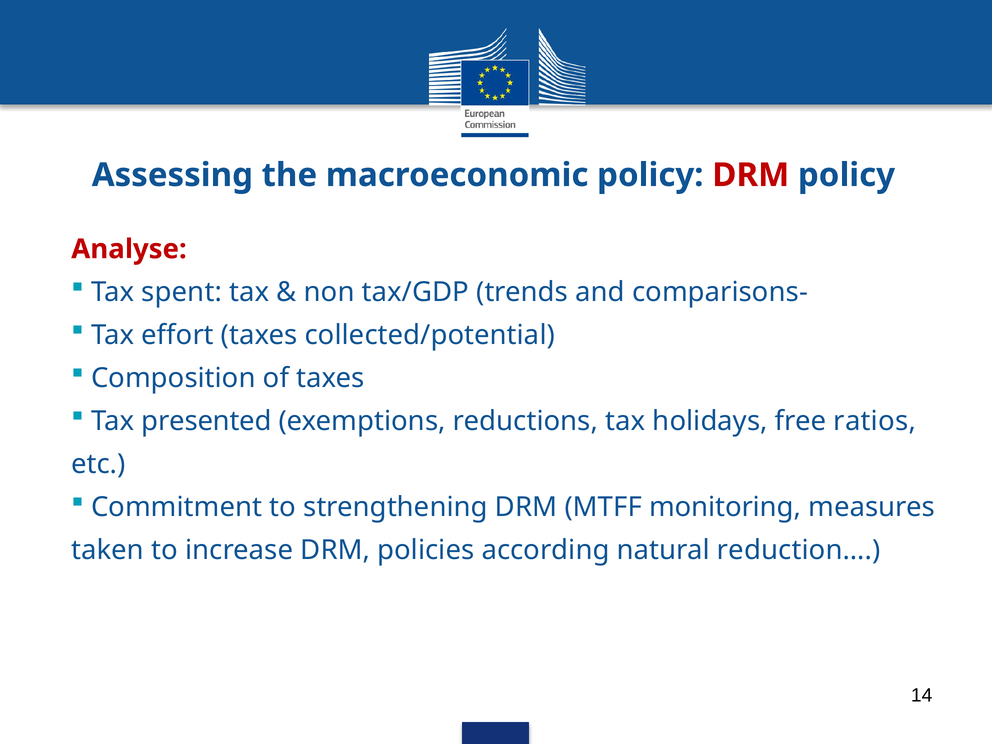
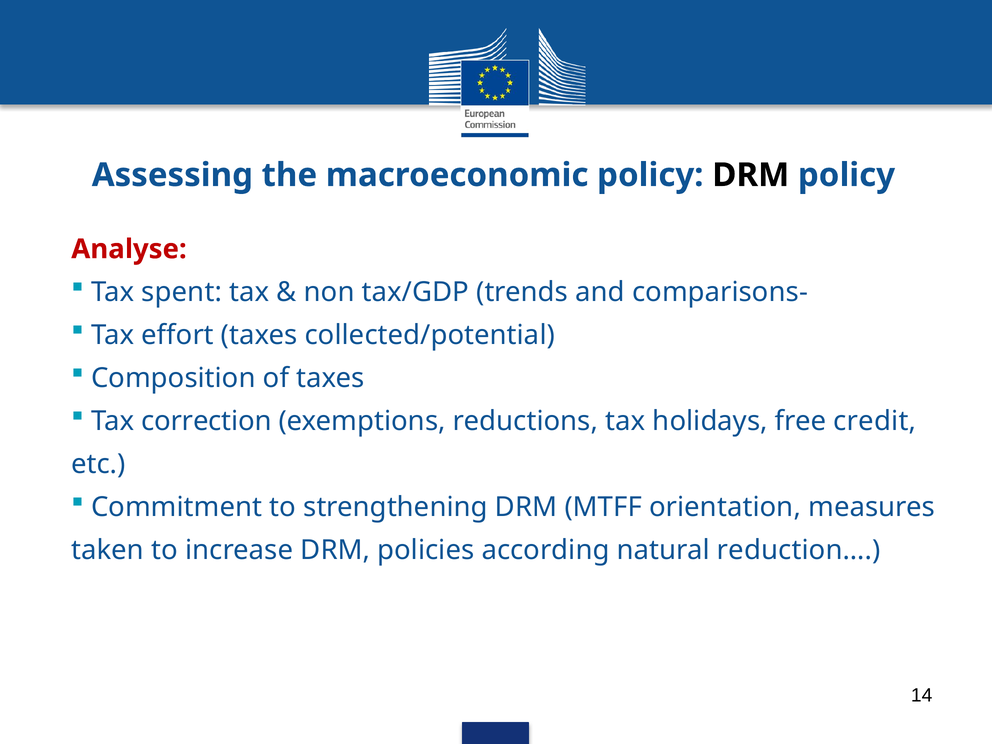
DRM at (751, 175) colour: red -> black
presented: presented -> correction
ratios: ratios -> credit
monitoring: monitoring -> orientation
